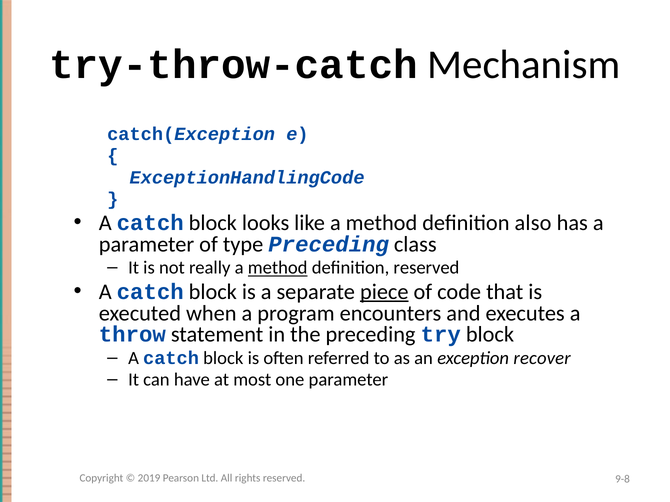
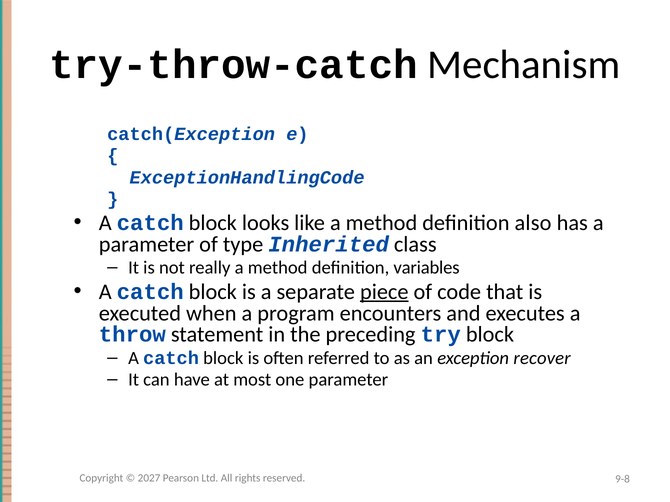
type Preceding: Preceding -> Inherited
method at (278, 268) underline: present -> none
definition reserved: reserved -> variables
2019: 2019 -> 2027
